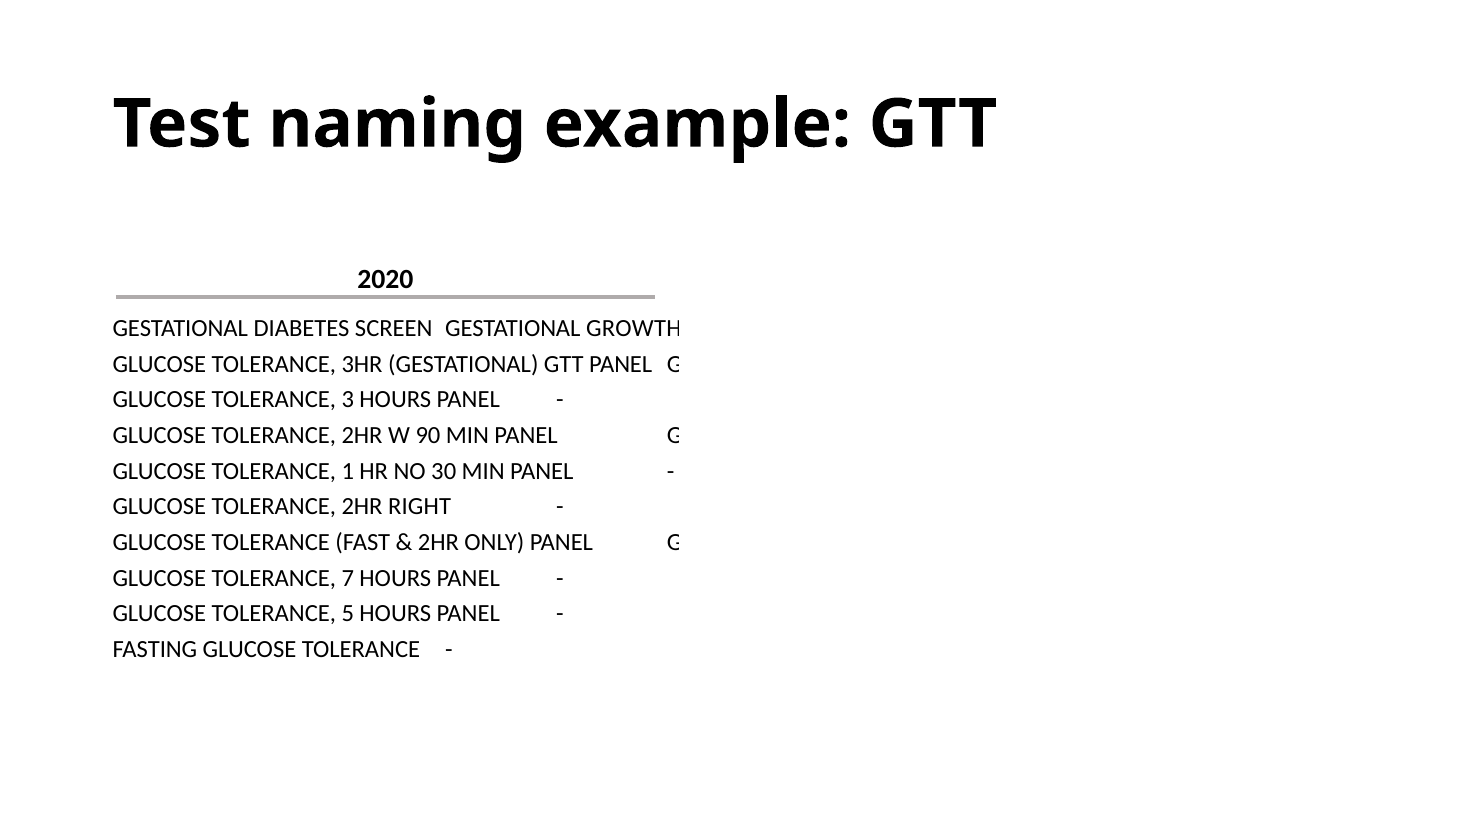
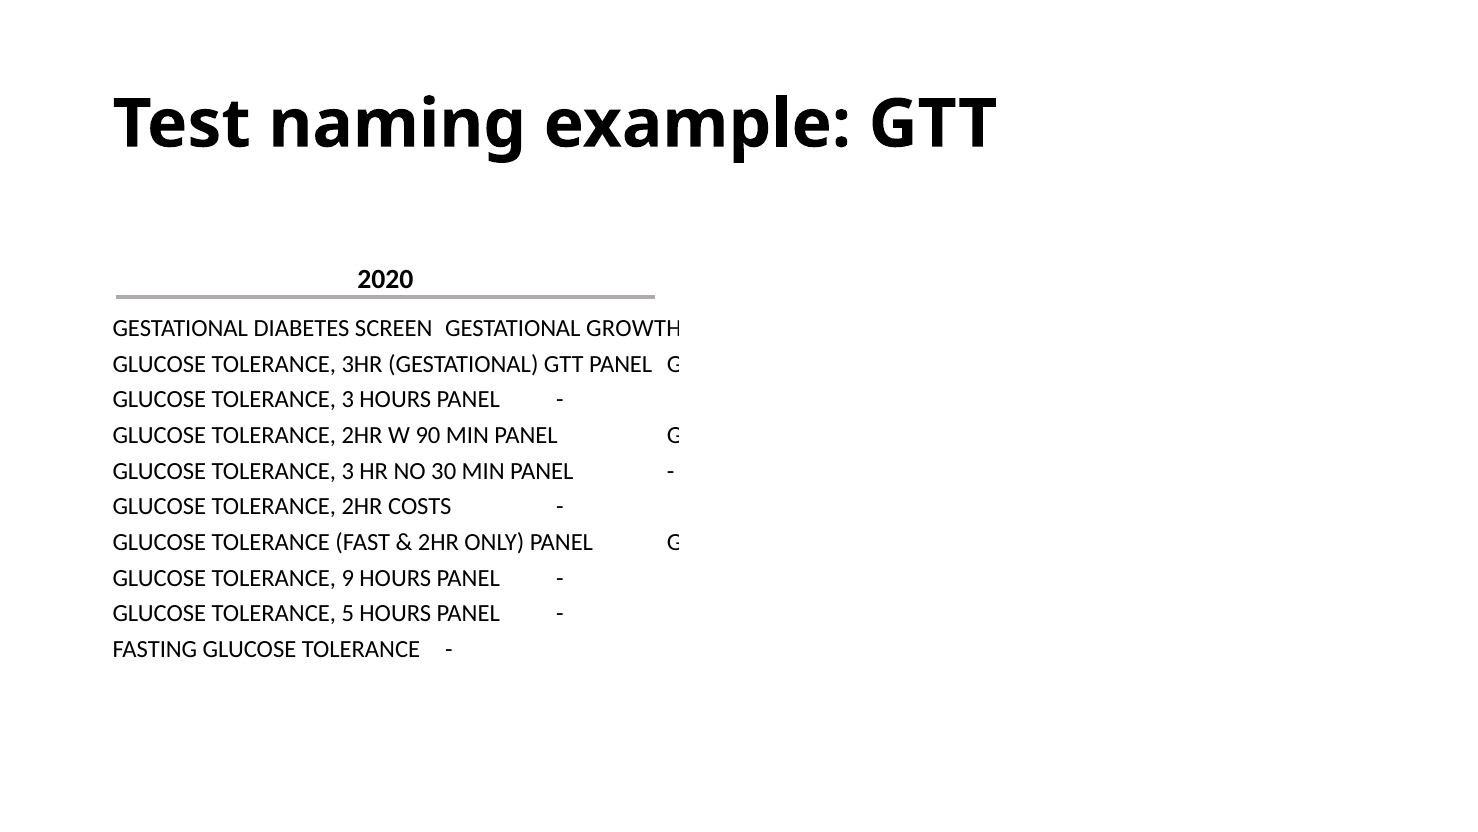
1 at (348, 471): 1 -> 3
RIGHT: RIGHT -> COSTS
7: 7 -> 9
